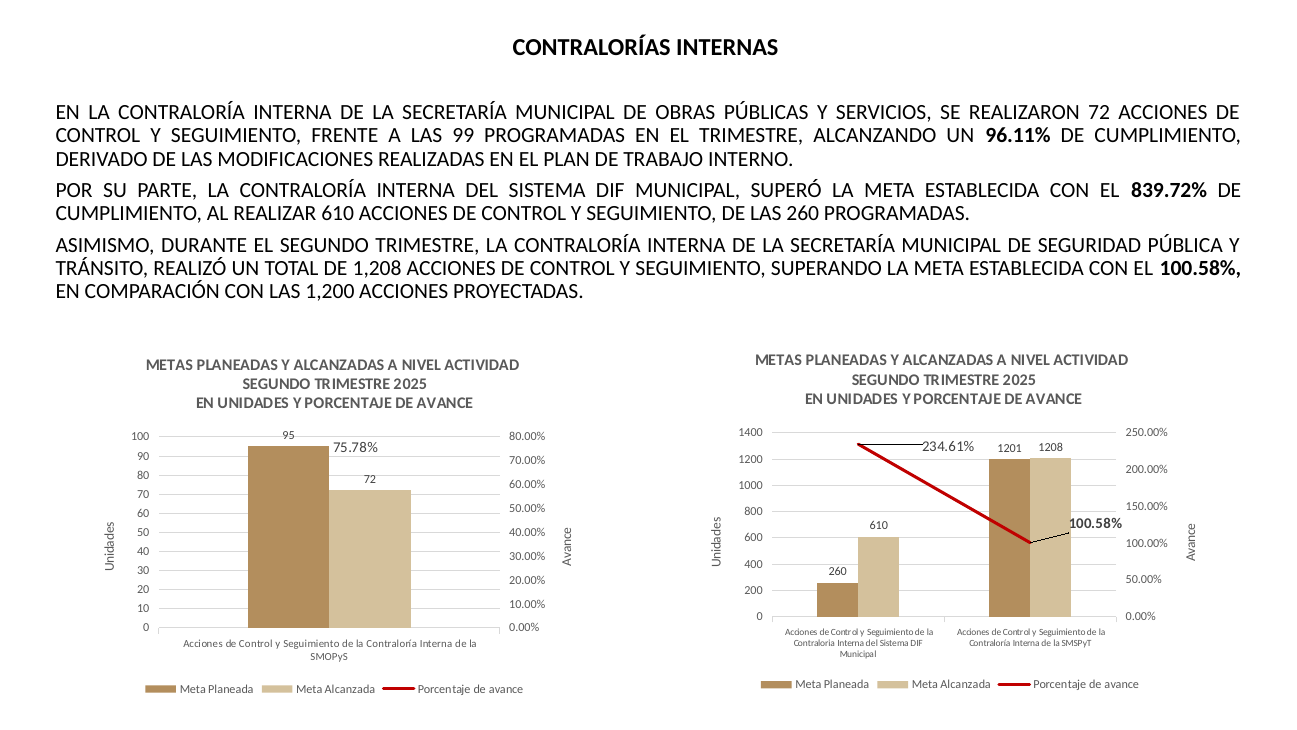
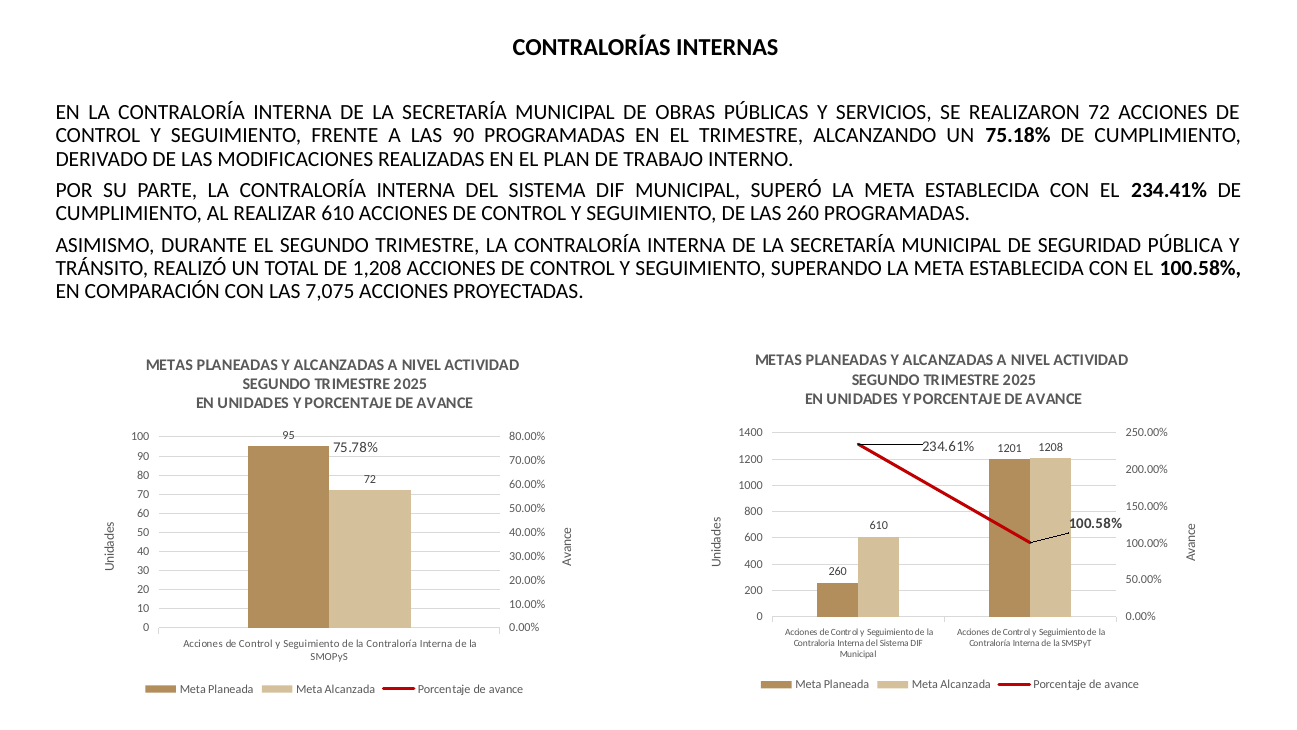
LAS 99: 99 -> 90
96.11%: 96.11% -> 75.18%
839.72%: 839.72% -> 234.41%
1,200: 1,200 -> 7,075
